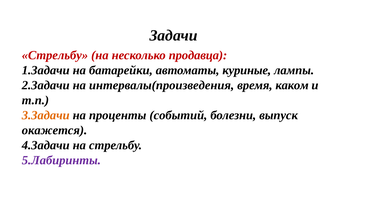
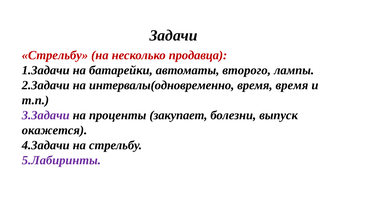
куриные: куриные -> второго
интервалы(произведения: интервалы(произведения -> интервалы(одновременно
время каком: каком -> время
3.Задачи colour: orange -> purple
событий: событий -> закупает
